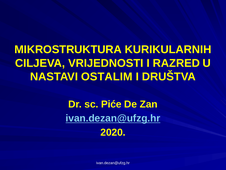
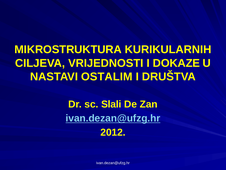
RAZRED: RAZRED -> DOKAZE
Piće: Piće -> Slali
2020: 2020 -> 2012
